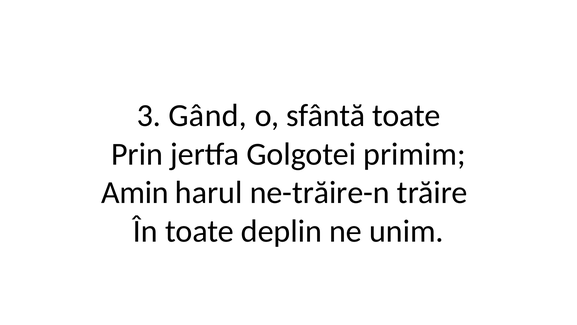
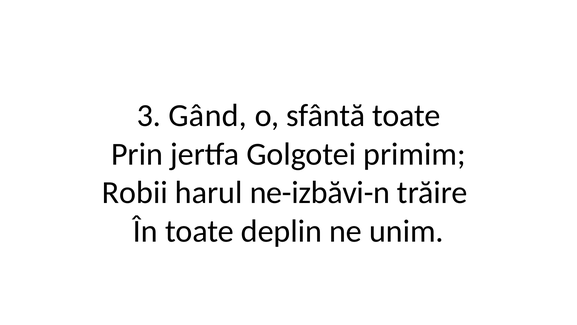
Amin: Amin -> Robii
ne-trăire-n: ne-trăire-n -> ne-izbăvi-n
